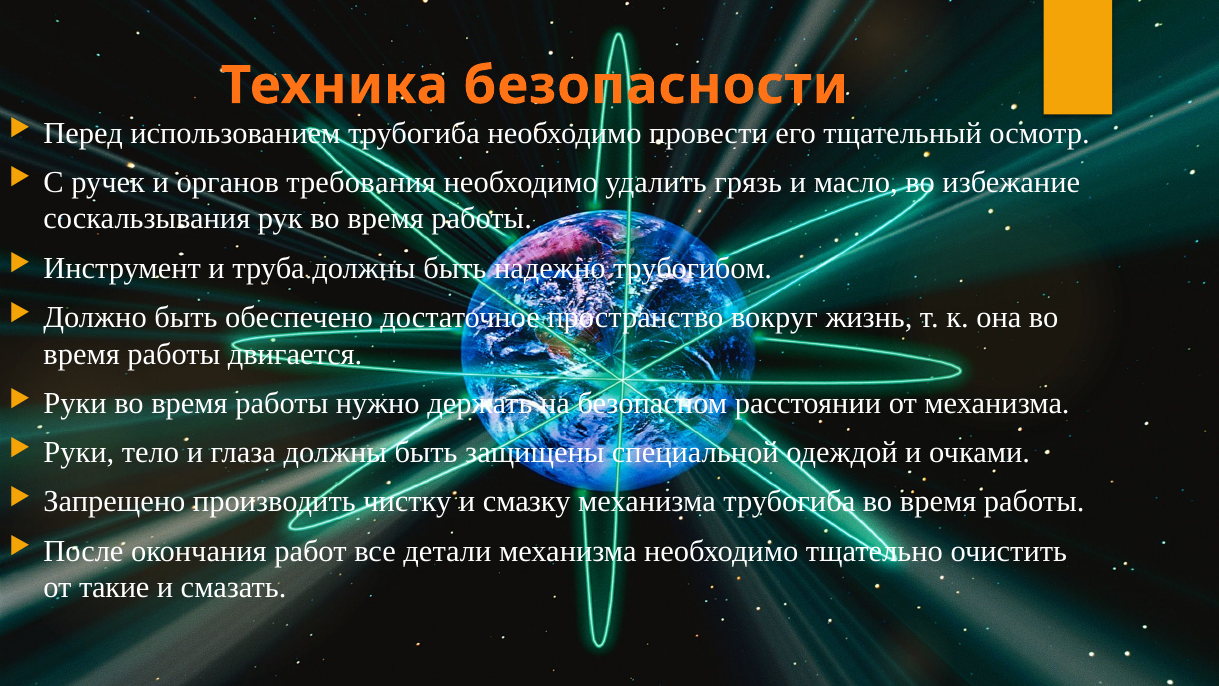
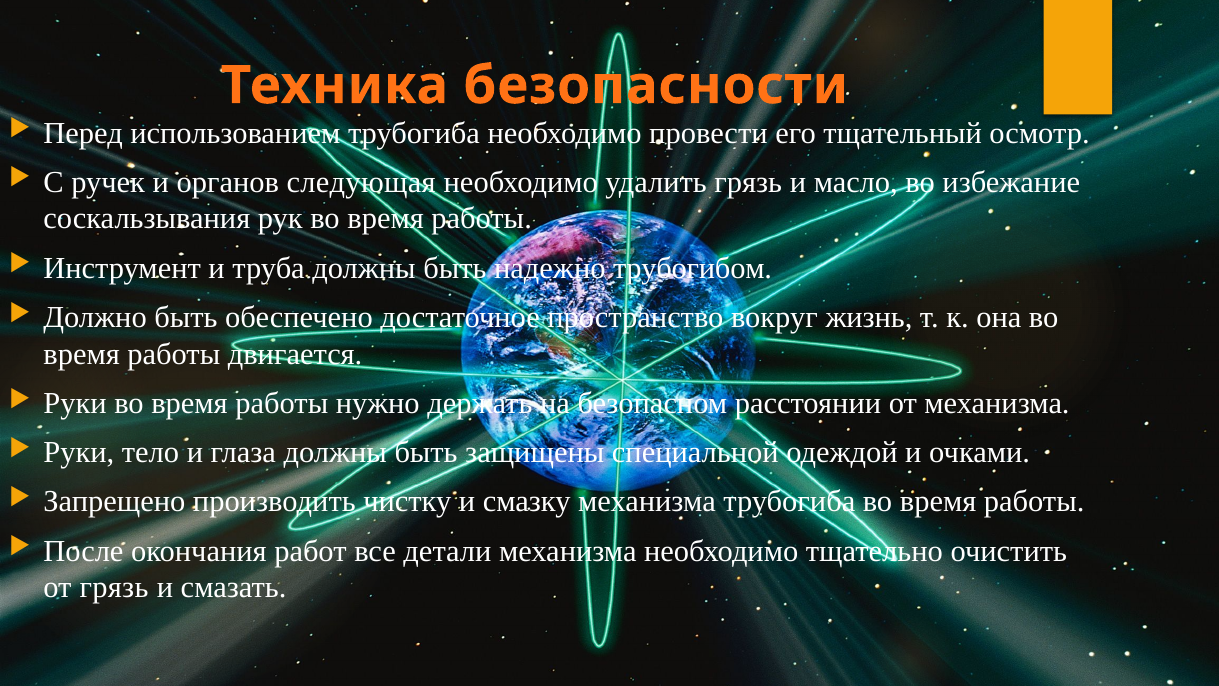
требования: требования -> следующая
от такие: такие -> грязь
